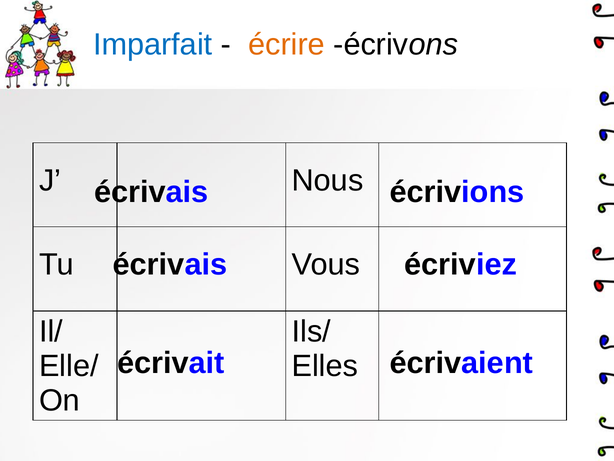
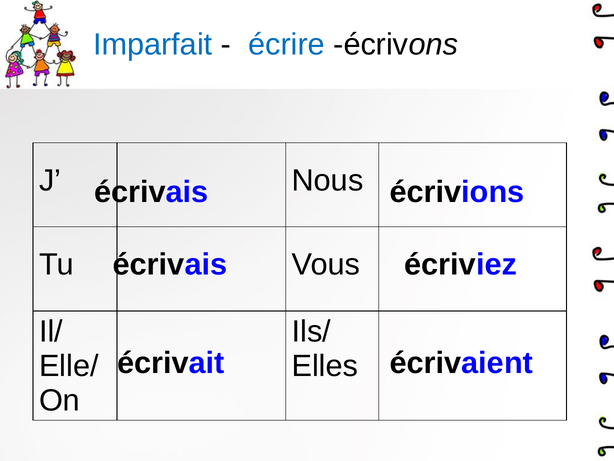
écrire colour: orange -> blue
